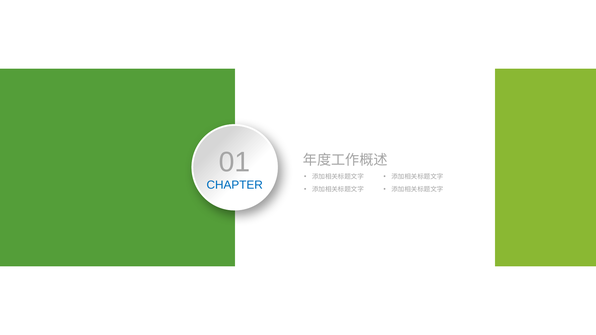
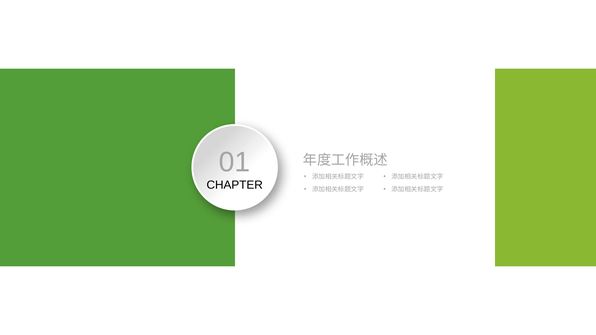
CHAPTER colour: blue -> black
